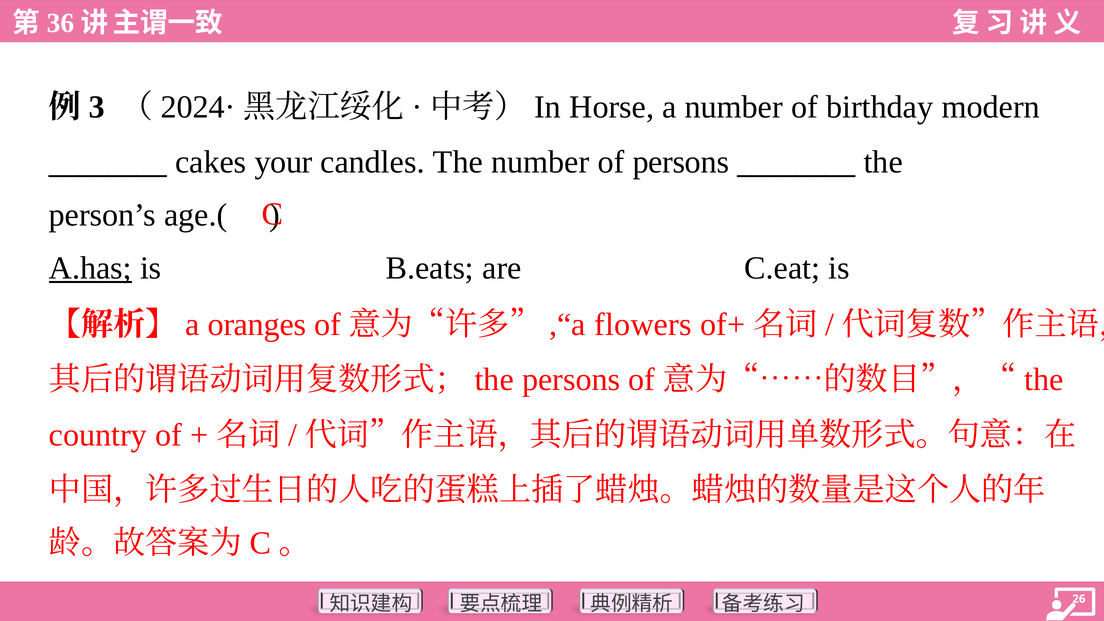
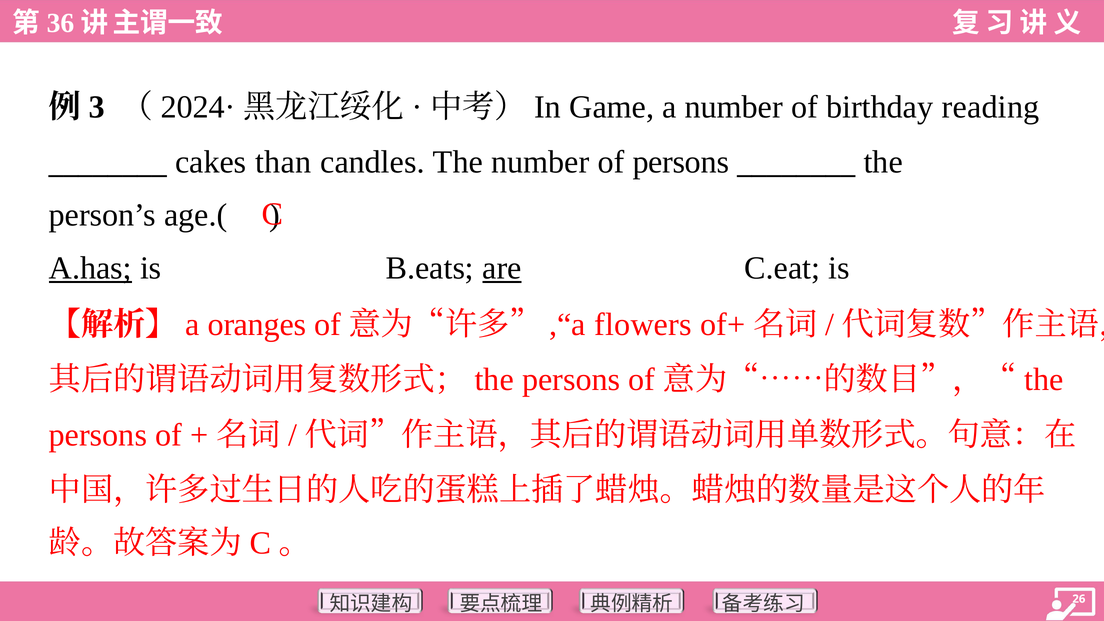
Horse: Horse -> Game
modern: modern -> reading
your: your -> than
are underline: none -> present
country at (98, 435): country -> persons
